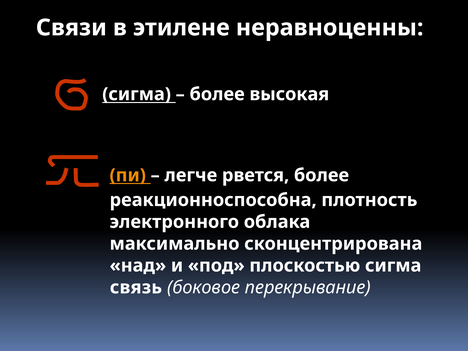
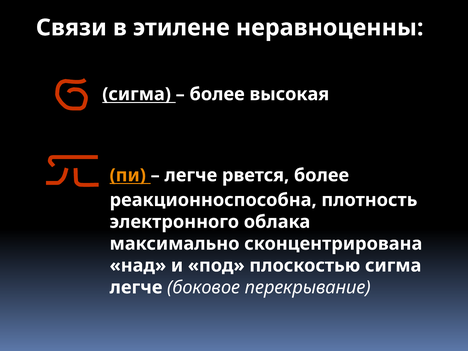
связь at (136, 287): связь -> легче
